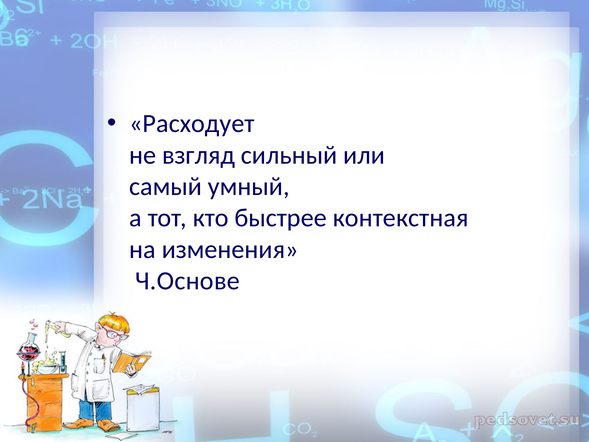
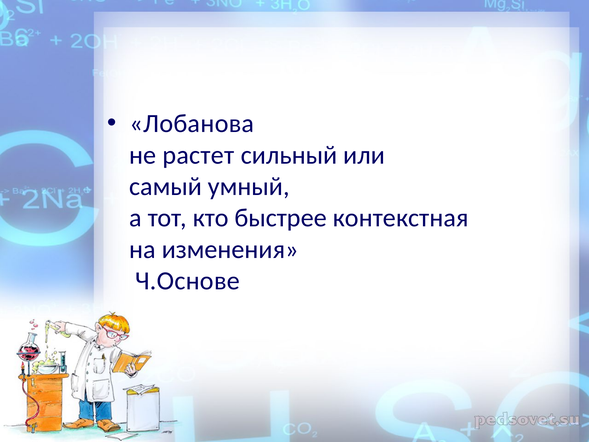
Расходует: Расходует -> Лобанова
взгляд: взгляд -> растет
